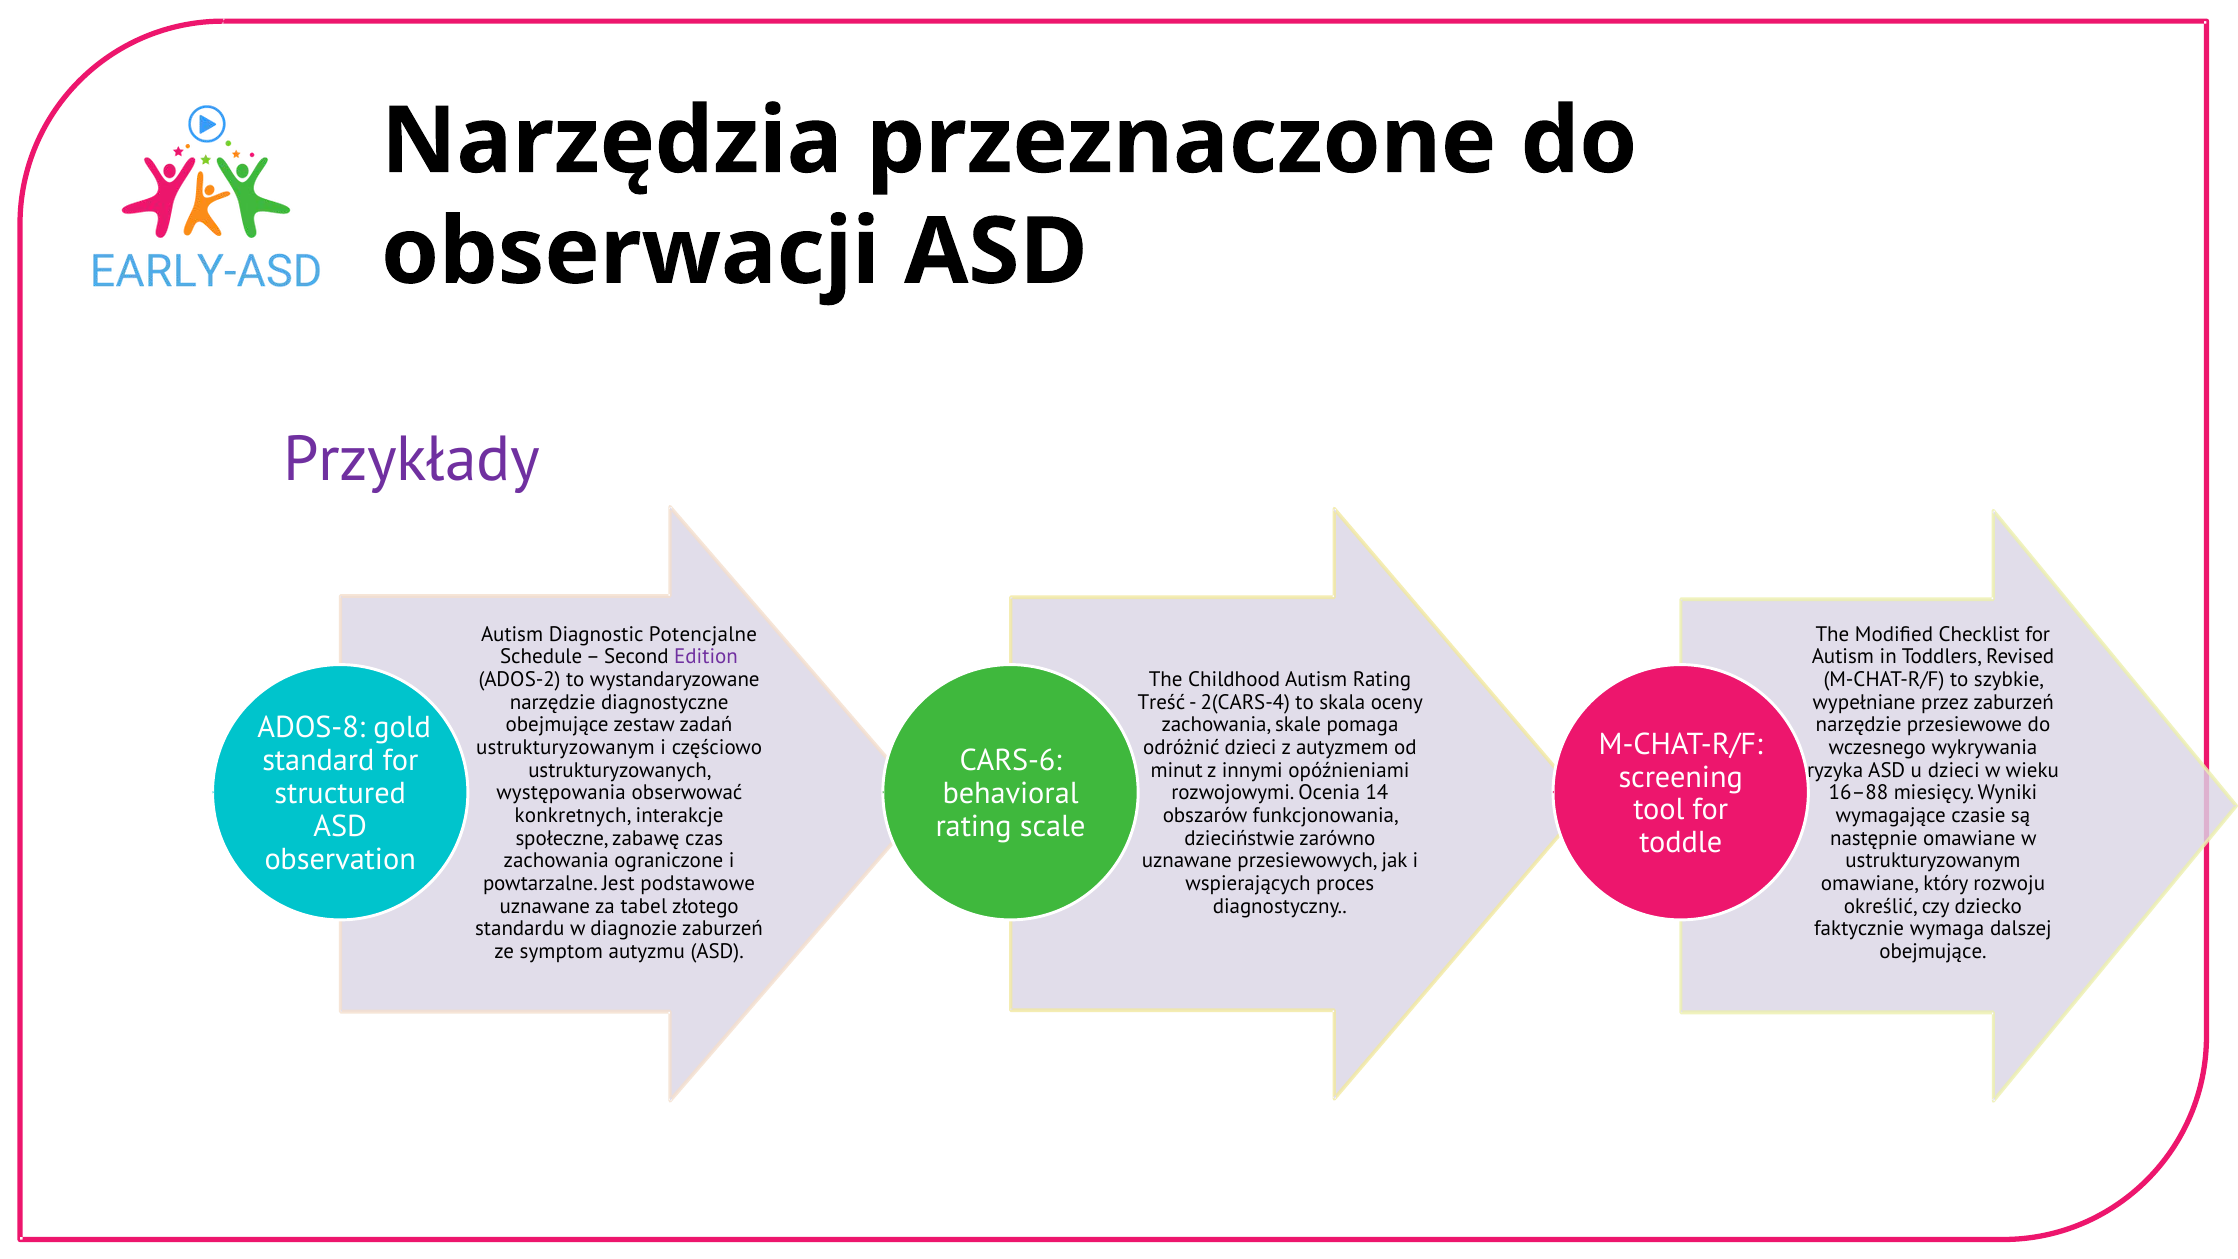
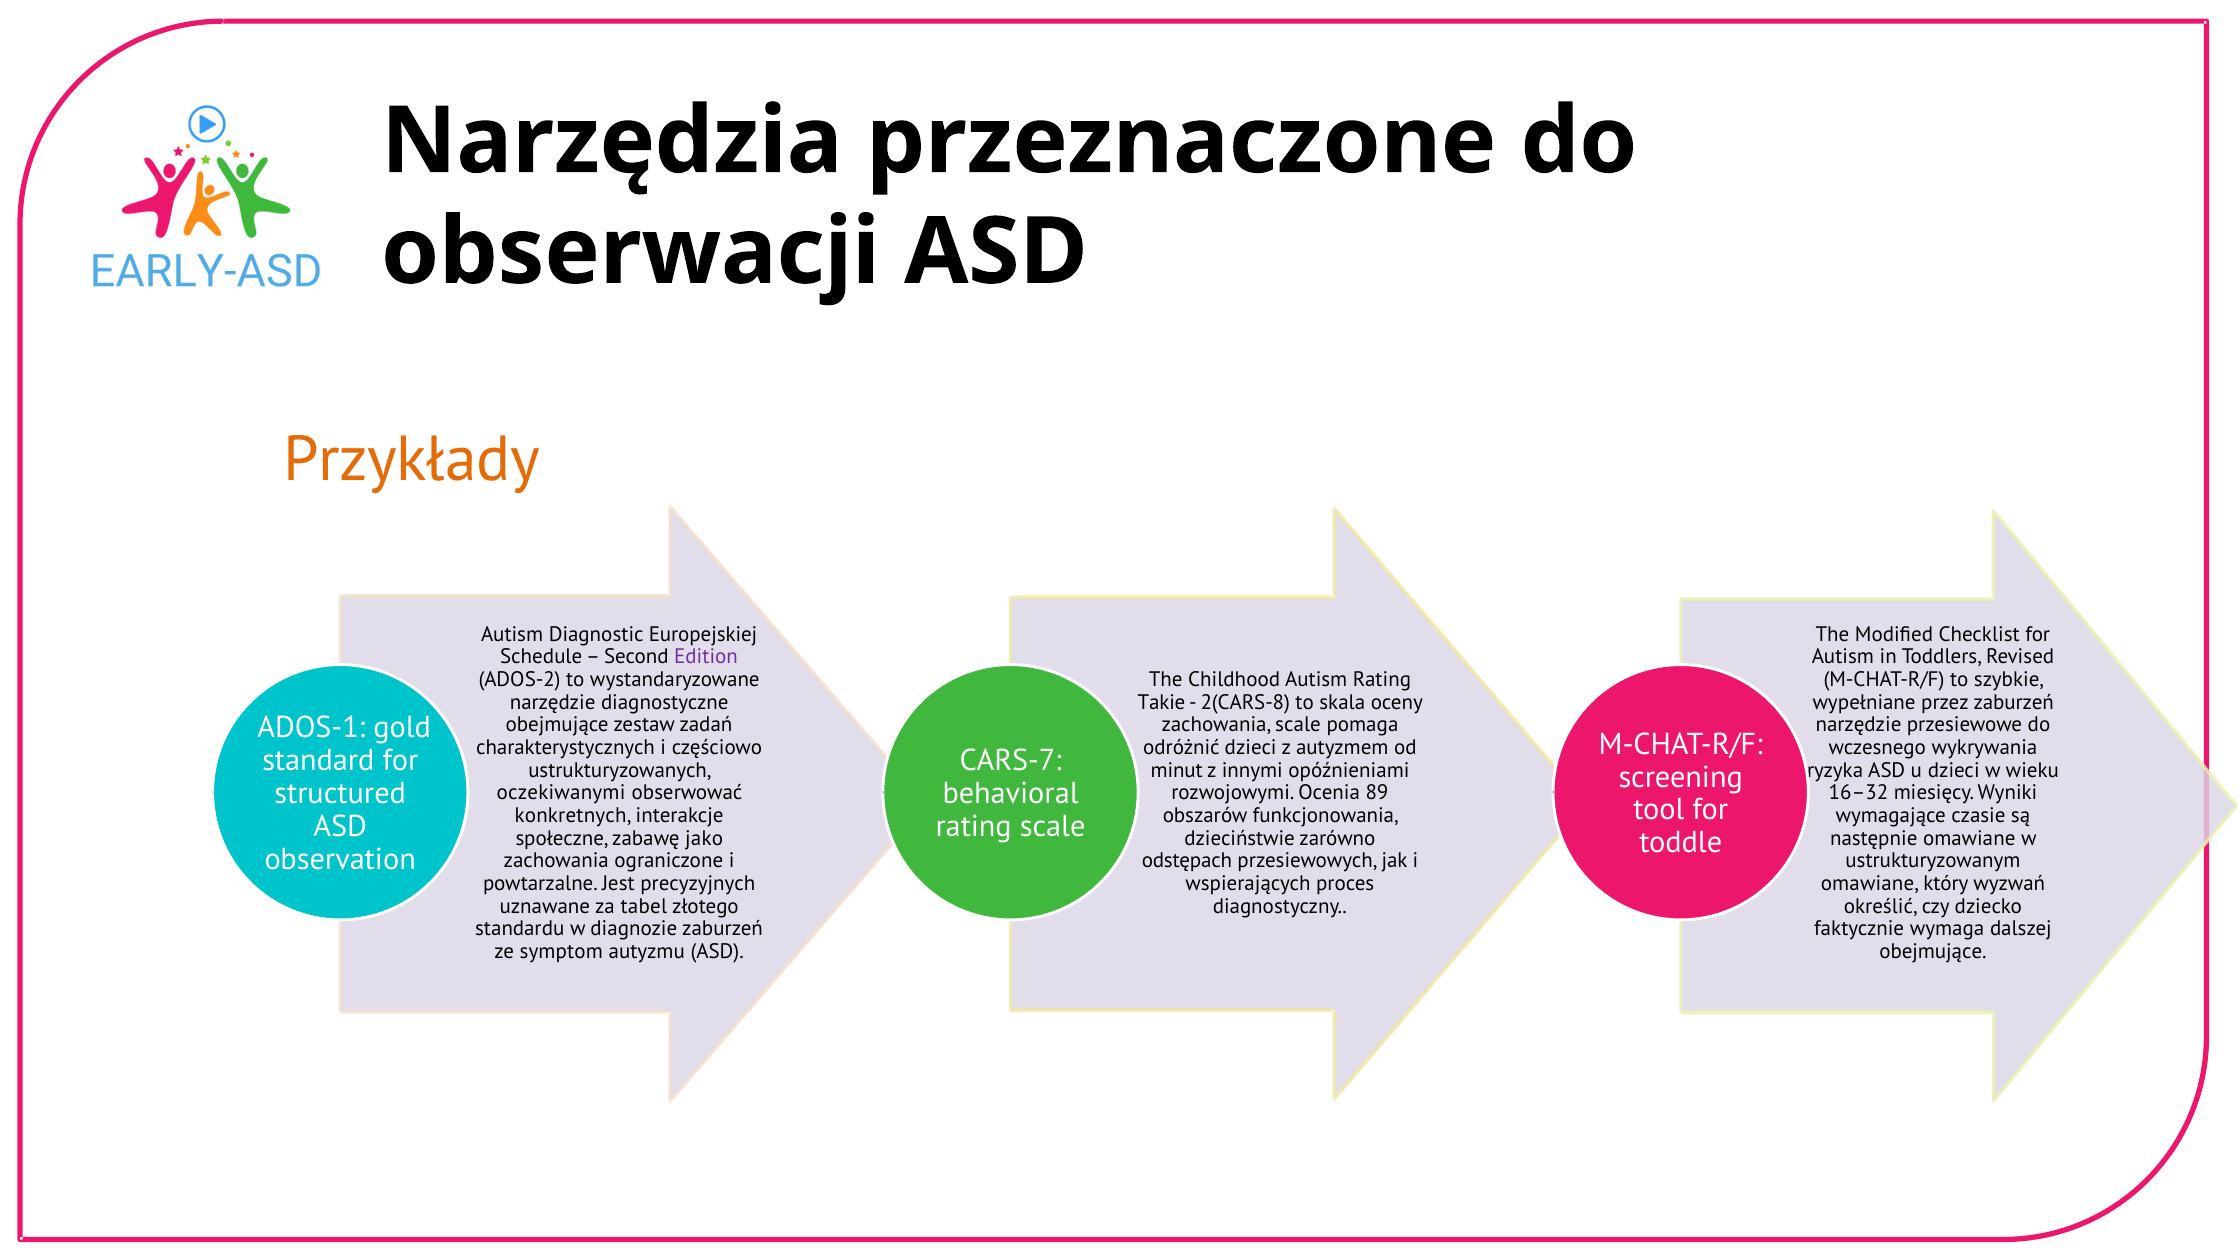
Przykłady colour: purple -> orange
Potencjalne: Potencjalne -> Europejskiej
Treść: Treść -> Takie
2(CARS-4: 2(CARS-4 -> 2(CARS-8
ADOS-8: ADOS-8 -> ADOS-1
zachowania skale: skale -> scale
ustrukturyzowanym at (565, 748): ustrukturyzowanym -> charakterystycznych
CARS-6: CARS-6 -> CARS-7
występowania: występowania -> oczekiwanymi
14: 14 -> 89
16–88: 16–88 -> 16–32
czas: czas -> jako
uznawane at (1187, 861): uznawane -> odstępach
podstawowe: podstawowe -> precyzyjnych
rozwoju: rozwoju -> wyzwań
